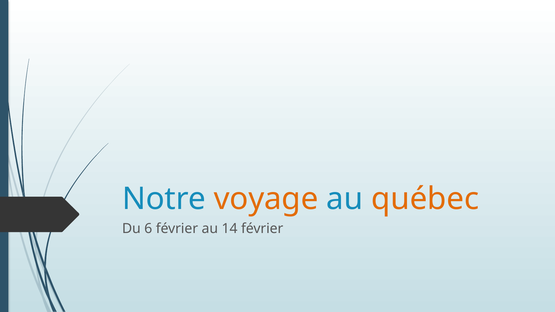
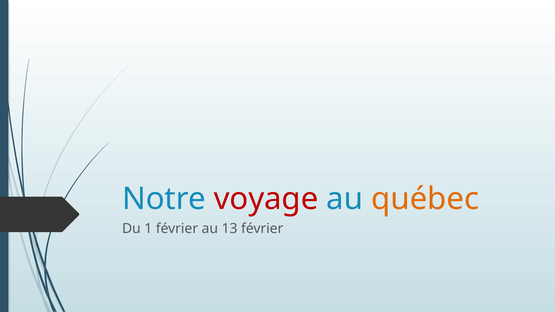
voyage colour: orange -> red
6: 6 -> 1
14: 14 -> 13
